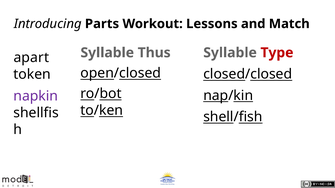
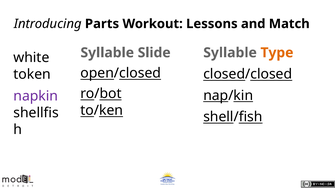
Thus: Thus -> Slide
Type colour: red -> orange
apart: apart -> white
